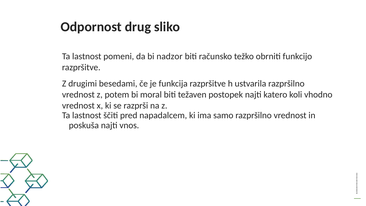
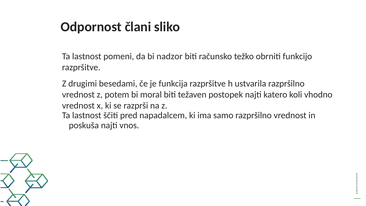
drug: drug -> člani
